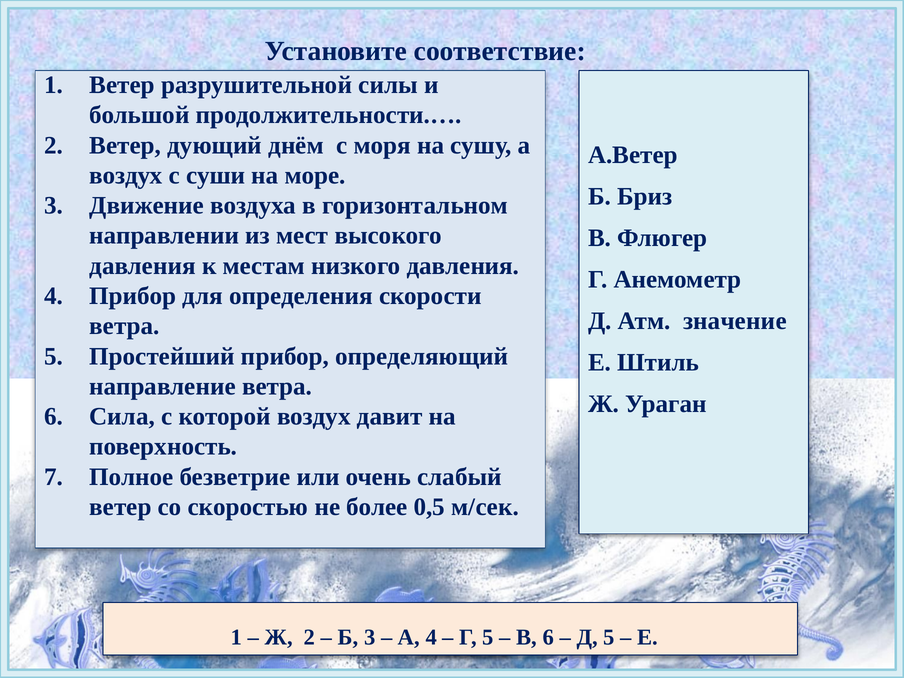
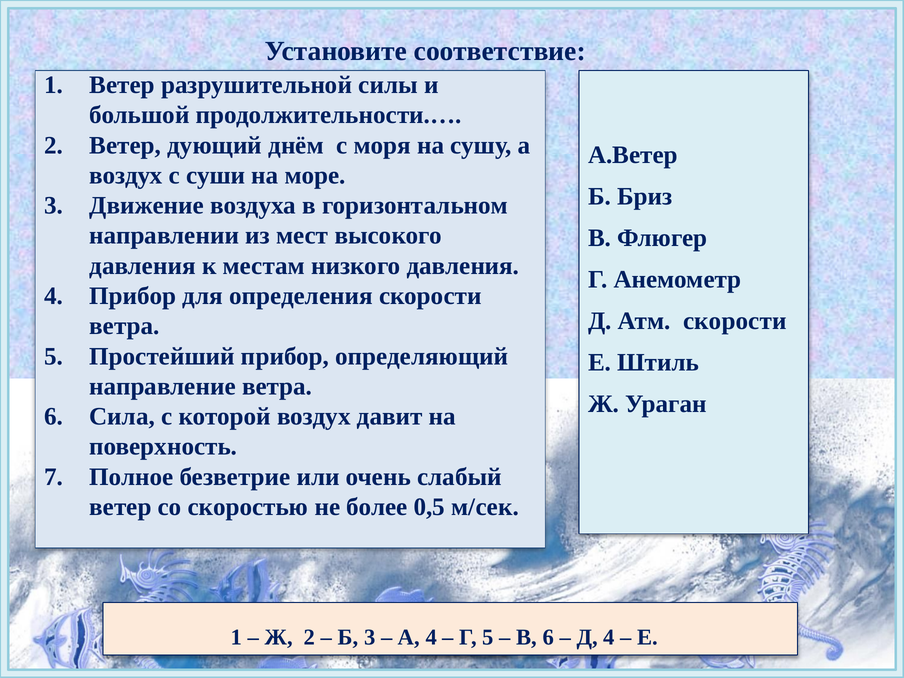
Атм значение: значение -> скорости
Д 5: 5 -> 4
